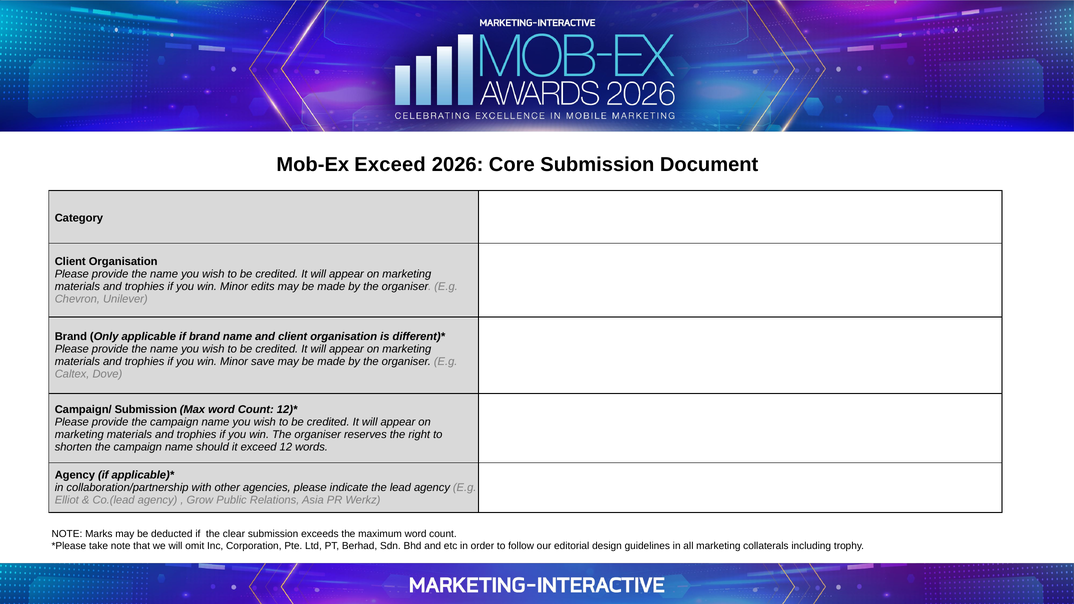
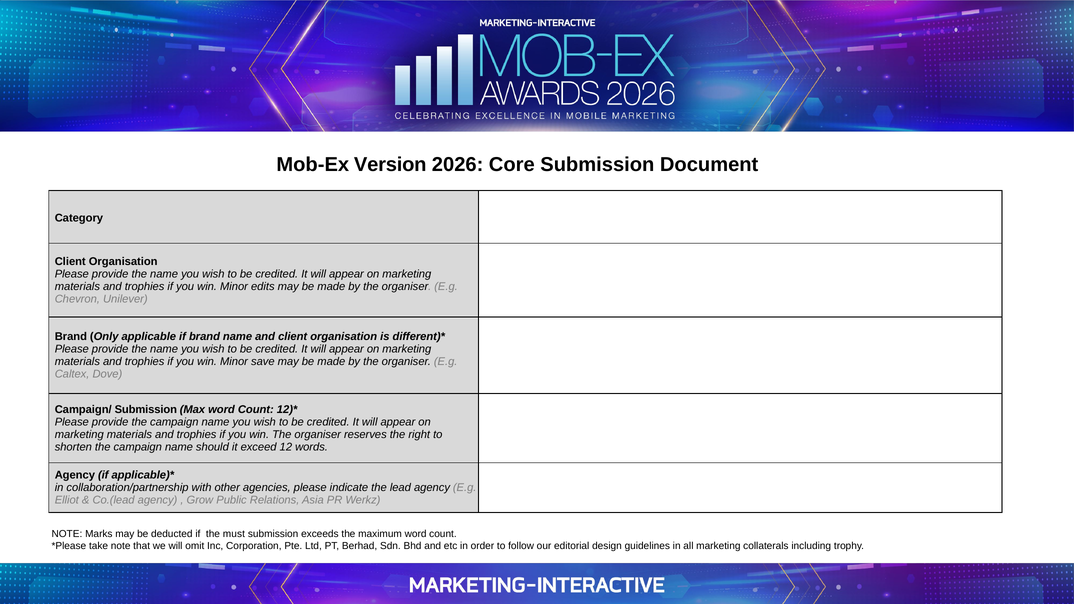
Mob-Ex Exceed: Exceed -> Version
clear: clear -> must
